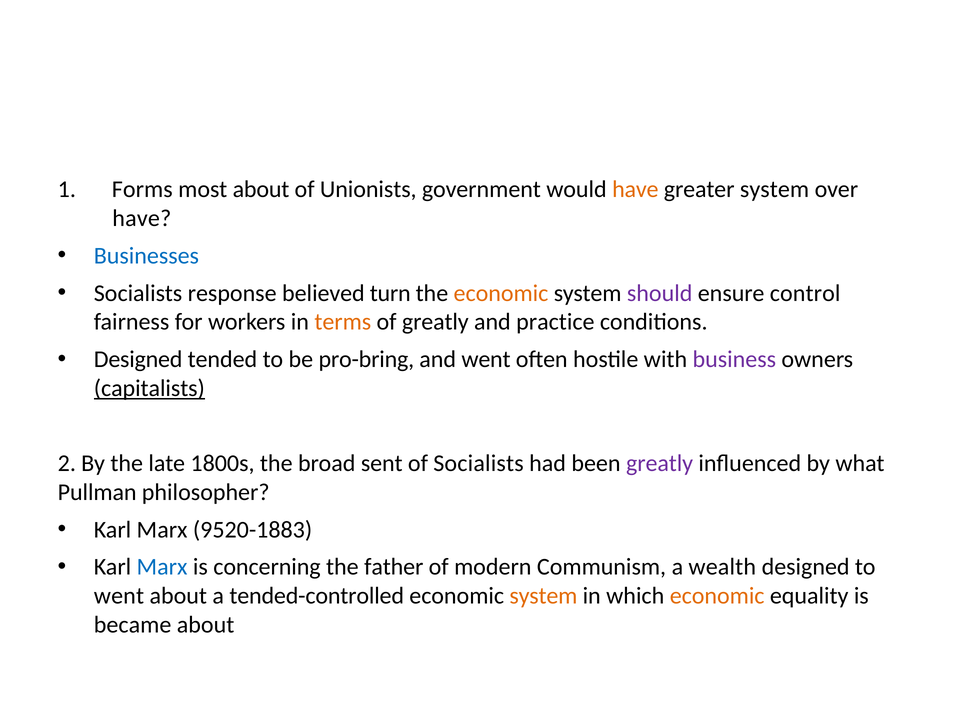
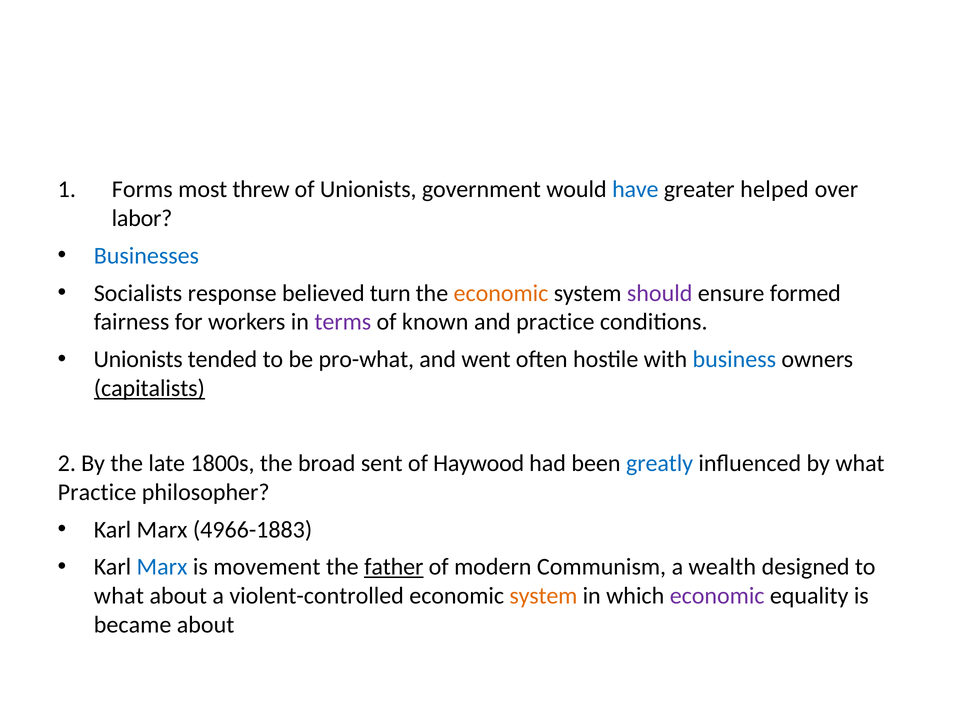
most about: about -> threw
have at (635, 189) colour: orange -> blue
greater system: system -> helped
have at (142, 218): have -> labor
control: control -> formed
terms colour: orange -> purple
of greatly: greatly -> known
Designed at (138, 359): Designed -> Unionists
pro-bring: pro-bring -> pro-what
business colour: purple -> blue
of Socialists: Socialists -> Haywood
greatly at (660, 463) colour: purple -> blue
Pullman at (97, 492): Pullman -> Practice
9520-1883: 9520-1883 -> 4966-1883
concerning: concerning -> movement
father underline: none -> present
went at (119, 596): went -> what
tended-controlled: tended-controlled -> violent-controlled
economic at (717, 596) colour: orange -> purple
